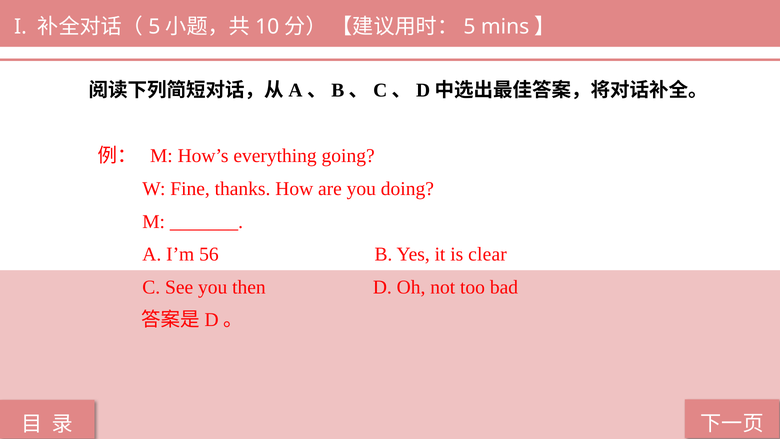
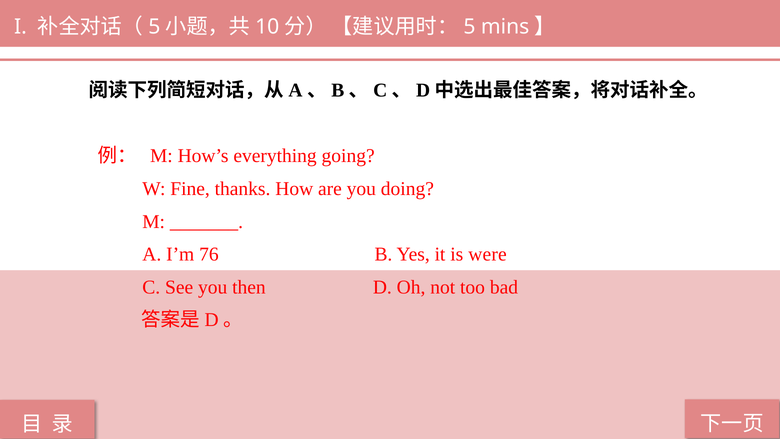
56: 56 -> 76
clear: clear -> were
